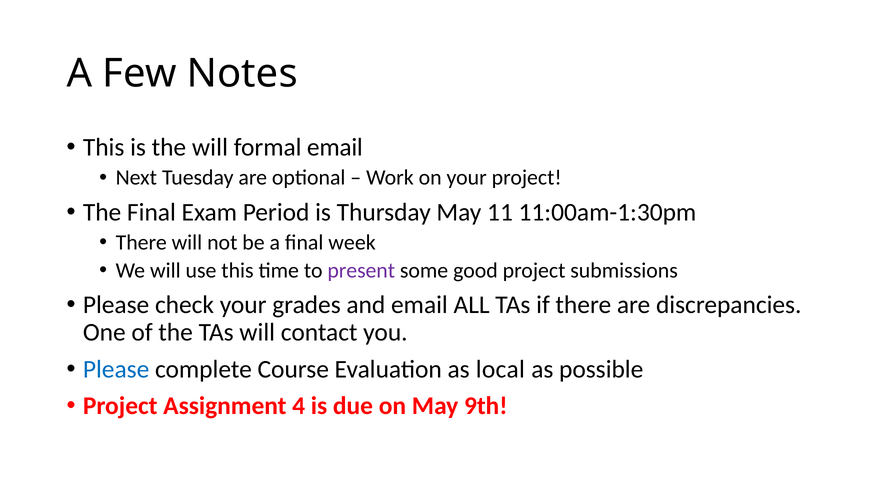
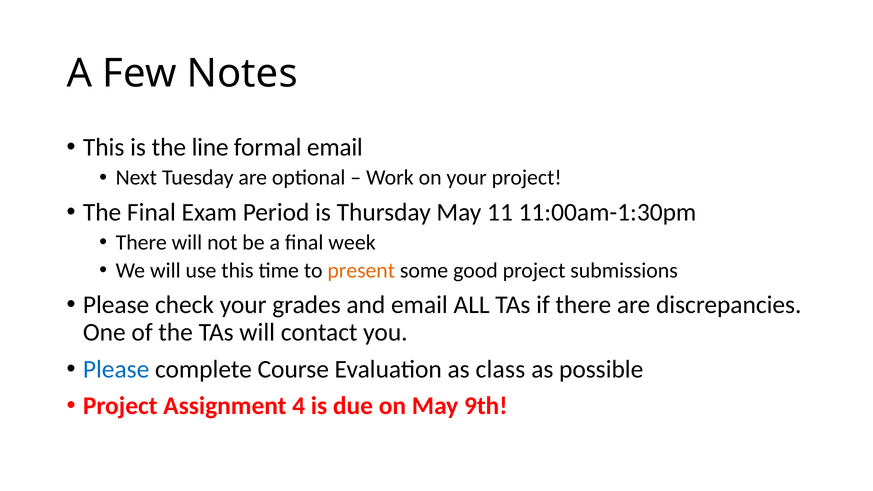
the will: will -> line
present colour: purple -> orange
local: local -> class
